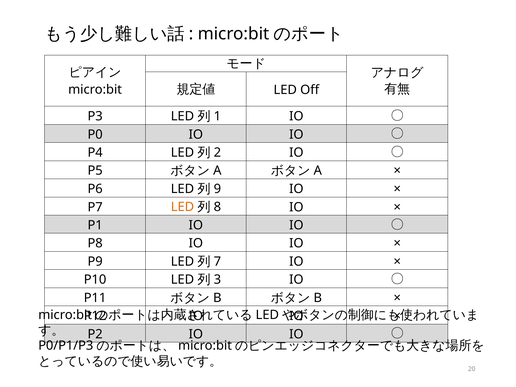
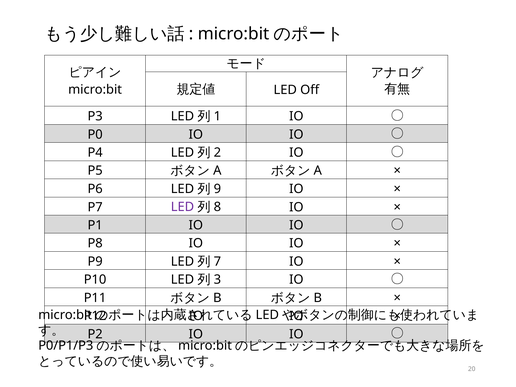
LED at (182, 207) colour: orange -> purple
